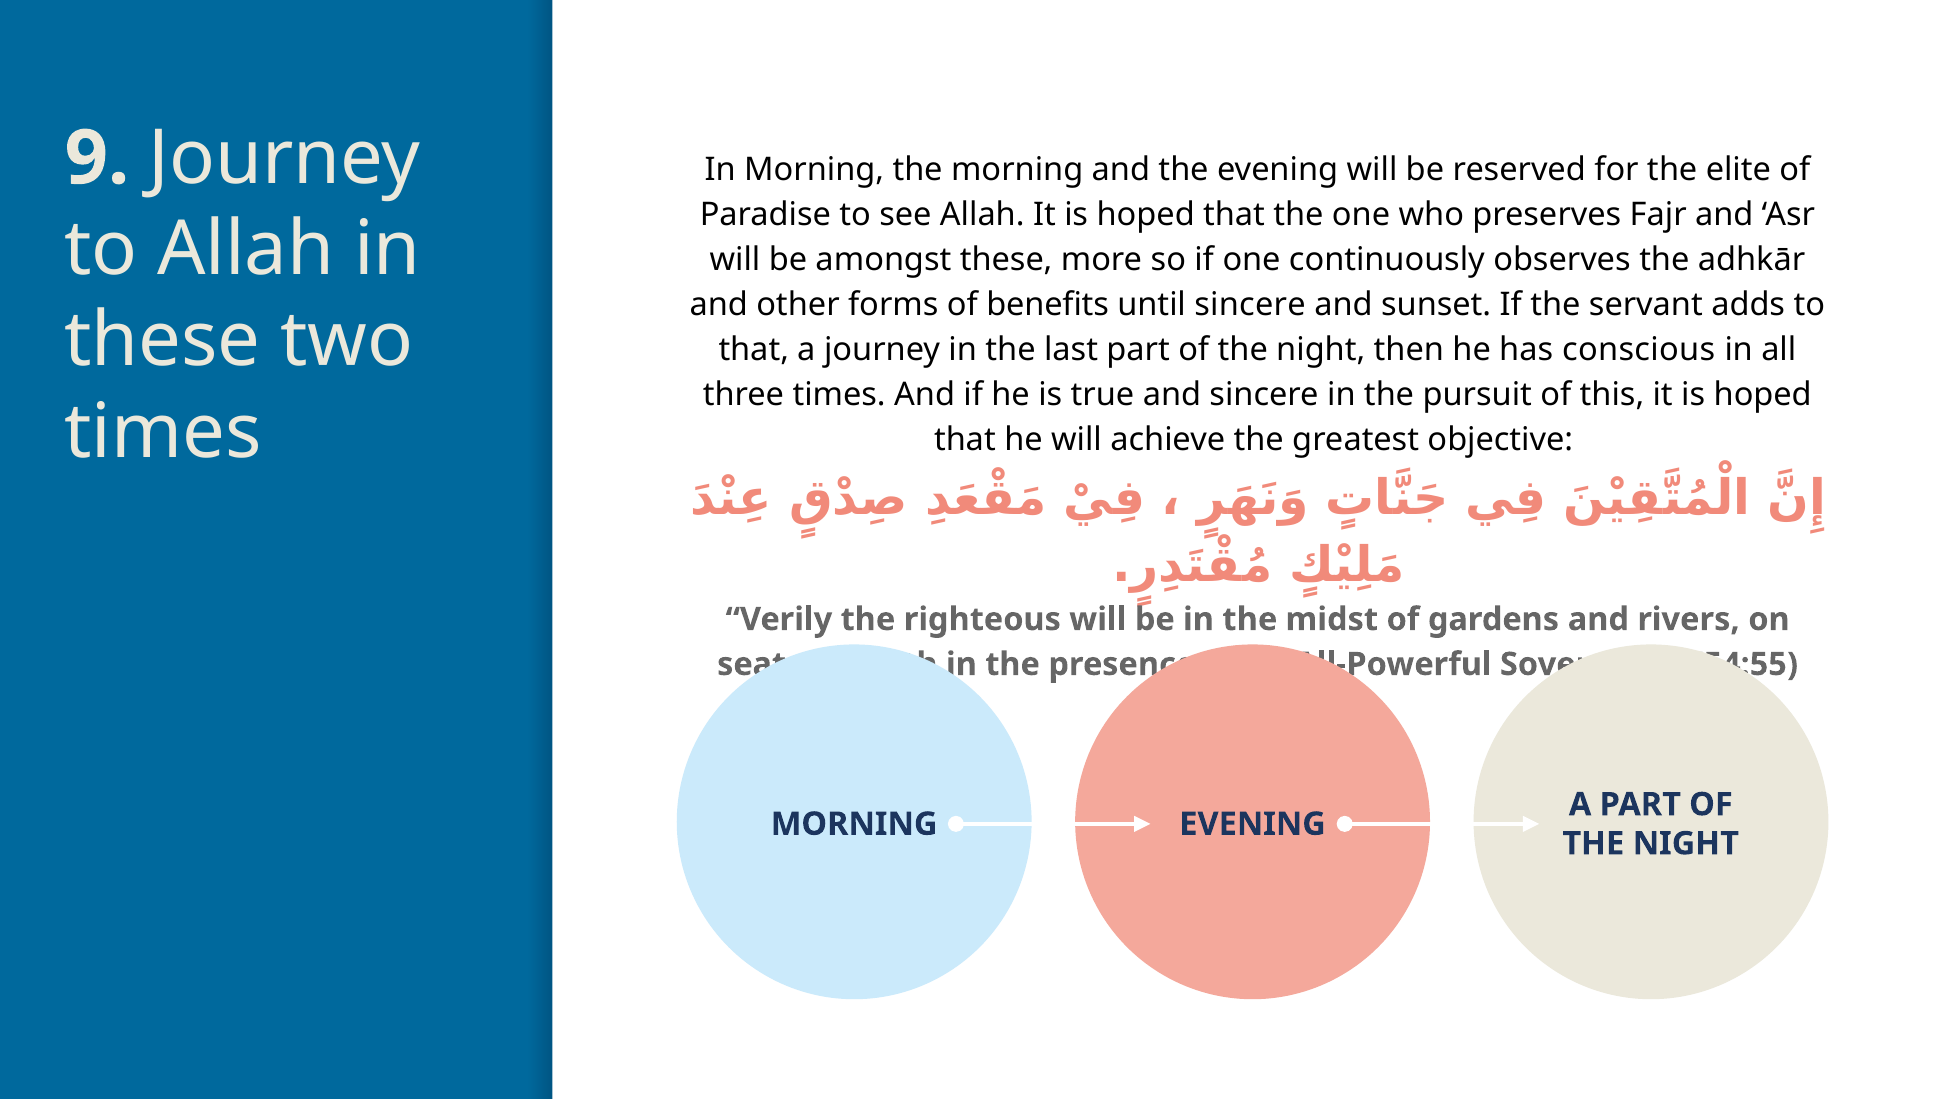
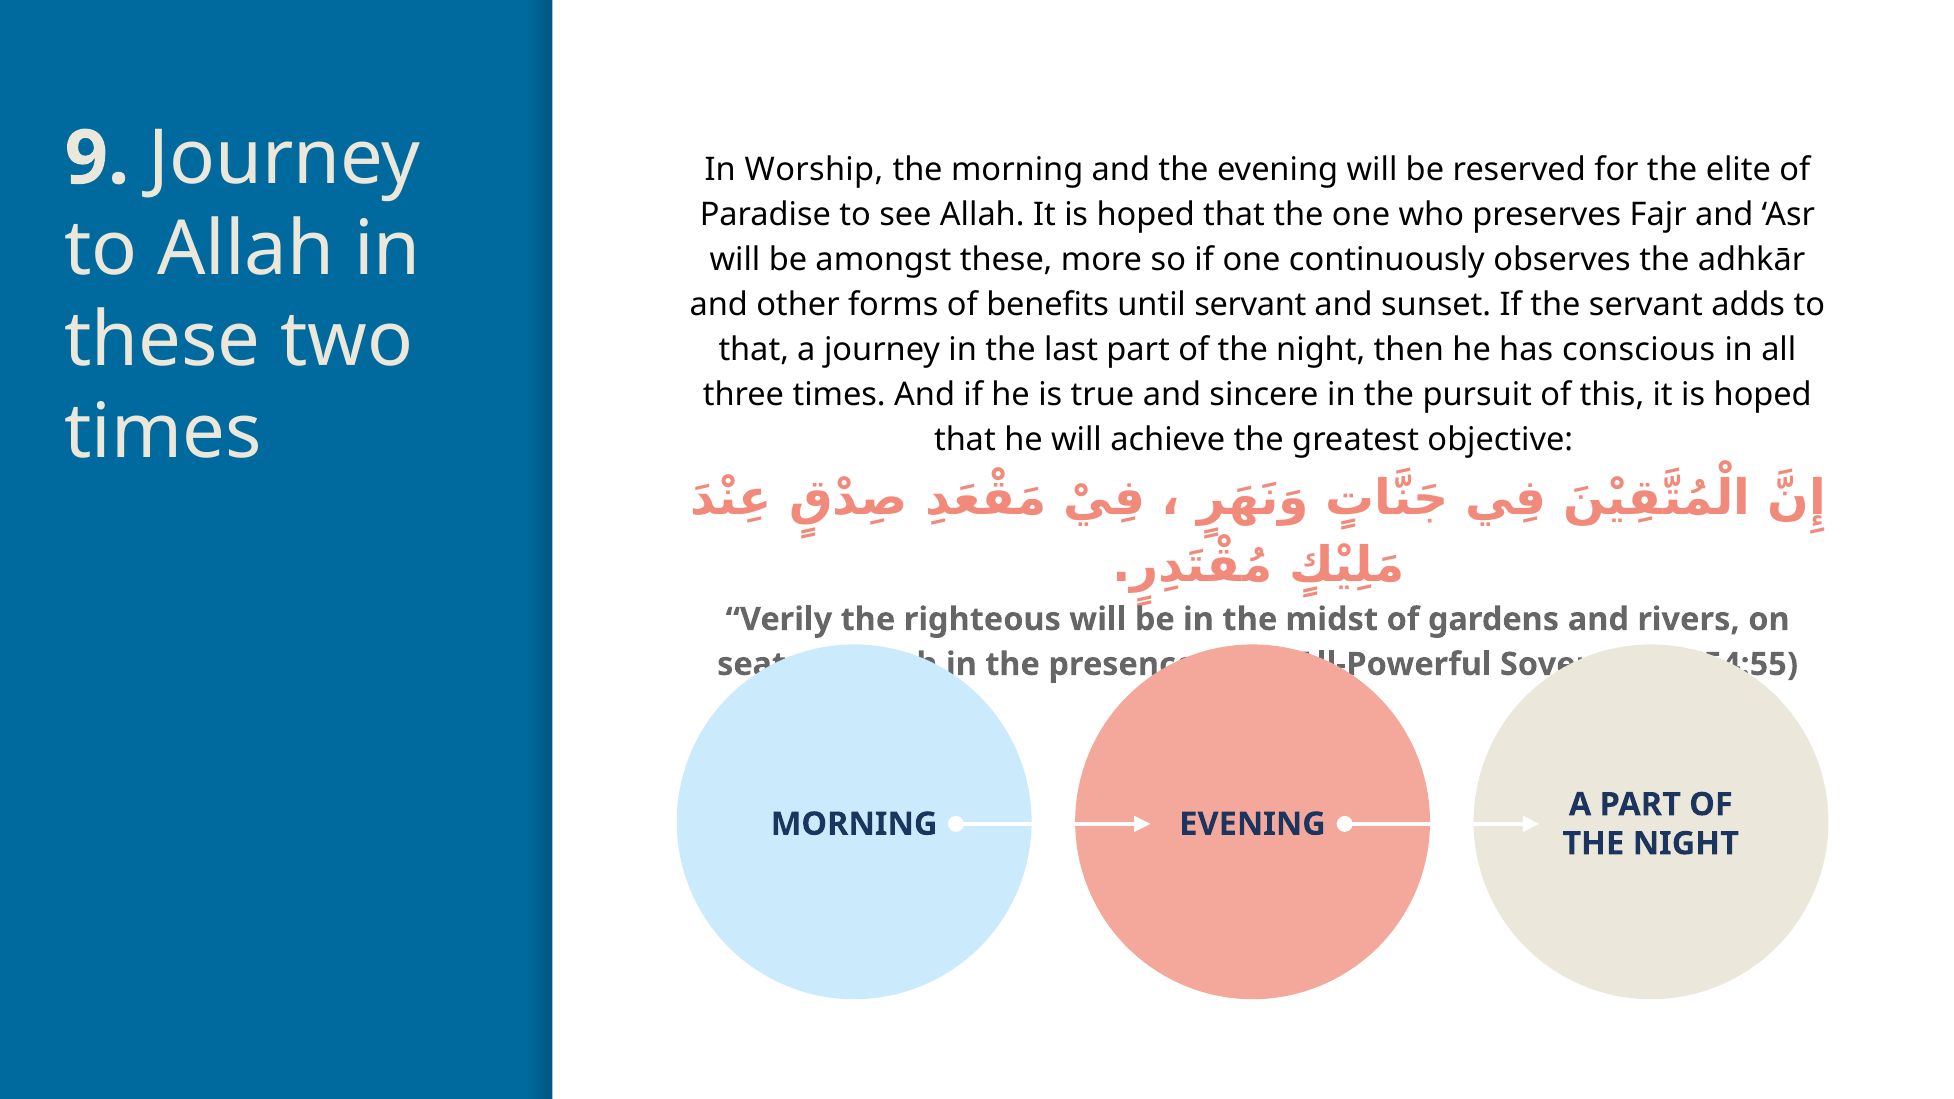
In Morning: Morning -> Worship
until sincere: sincere -> servant
